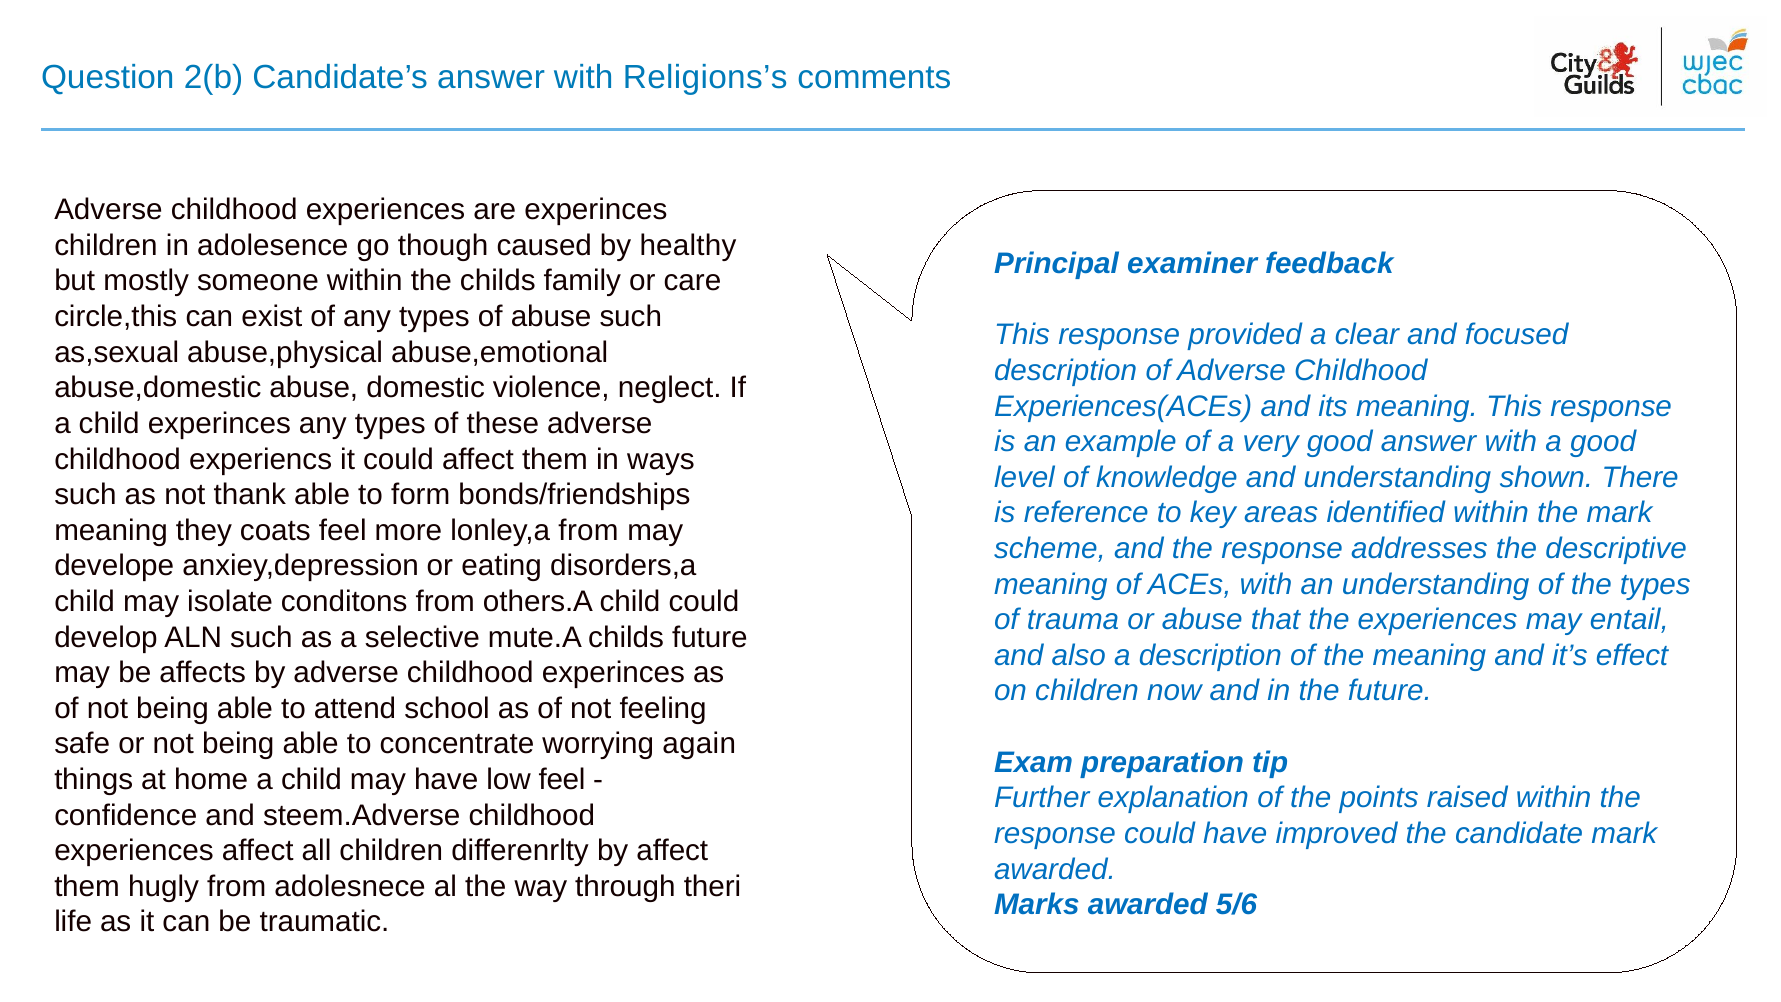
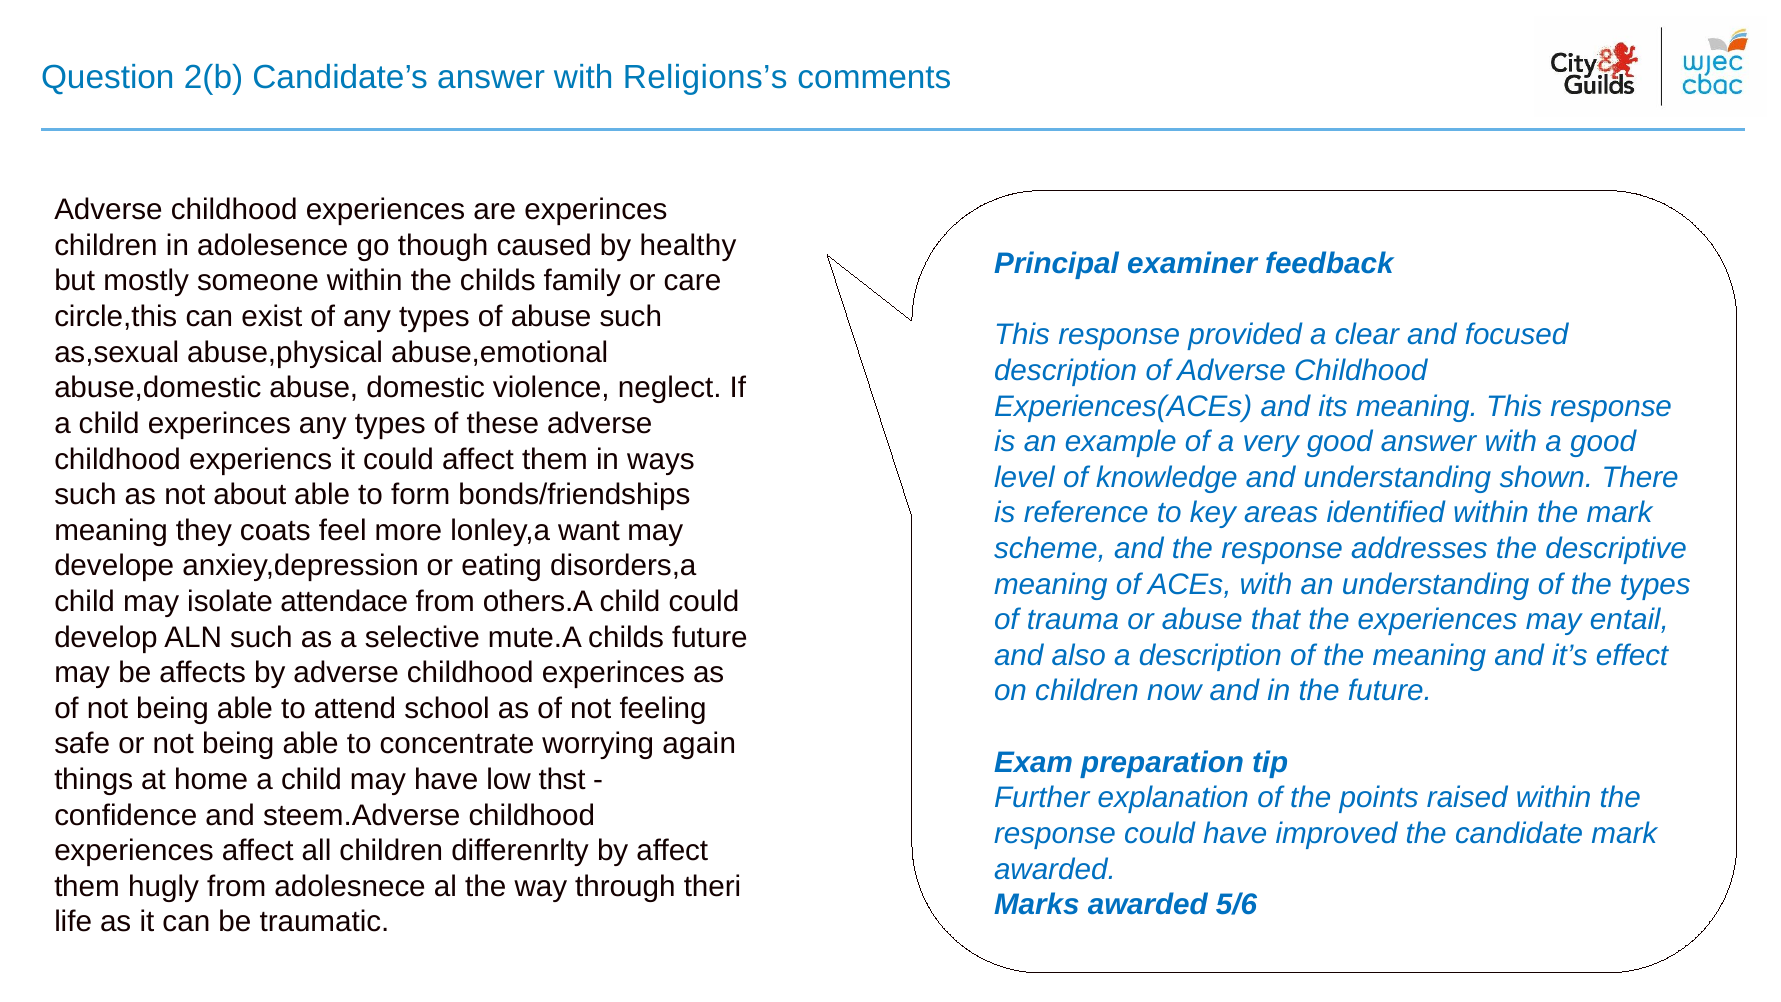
thank: thank -> about
lonley,a from: from -> want
conditons: conditons -> attendace
low feel: feel -> thst
